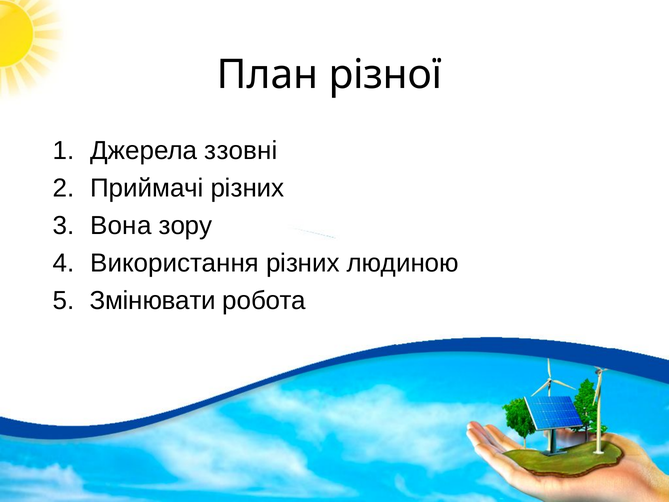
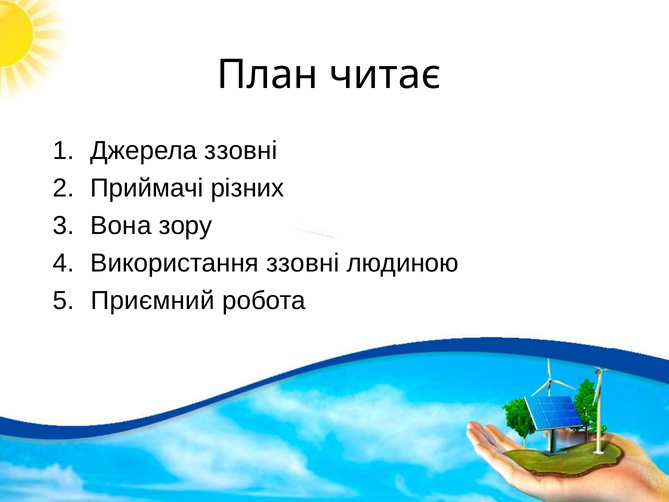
різної: різної -> читає
Використання різних: різних -> ззовні
Змінювати: Змінювати -> Приємний
